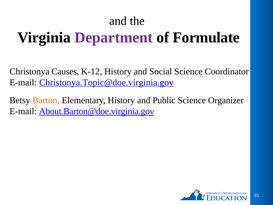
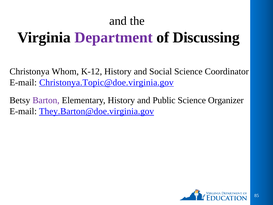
Formulate: Formulate -> Discussing
Causes: Causes -> Whom
Barton colour: orange -> purple
About.Barton@doe.virginia.gov: About.Barton@doe.virginia.gov -> They.Barton@doe.virginia.gov
